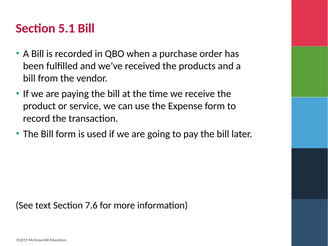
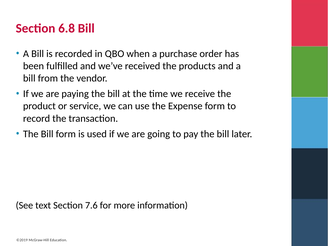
5.1: 5.1 -> 6.8
